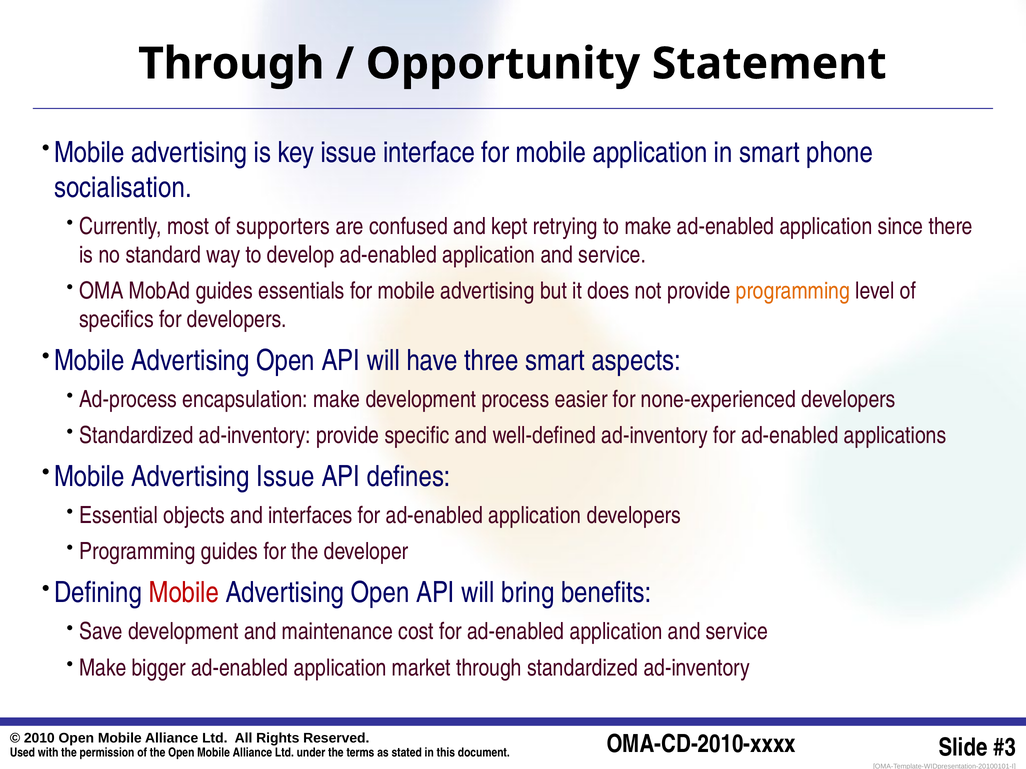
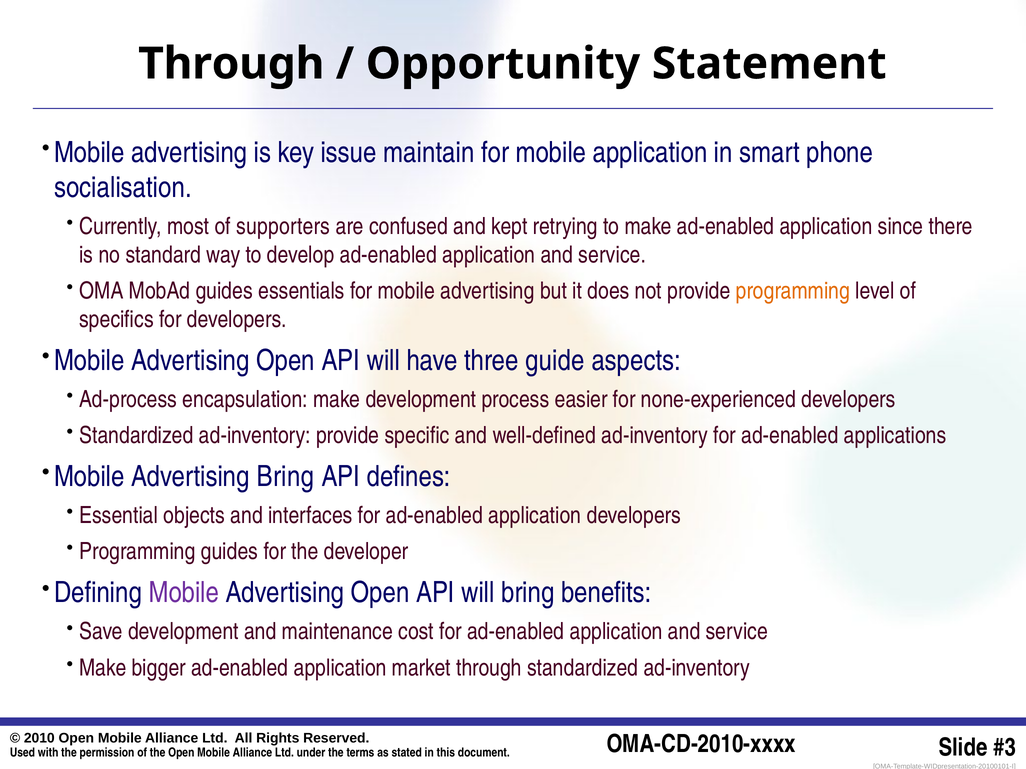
interface: interface -> maintain
three smart: smart -> guide
Advertising Issue: Issue -> Bring
Mobile at (184, 593) colour: red -> purple
